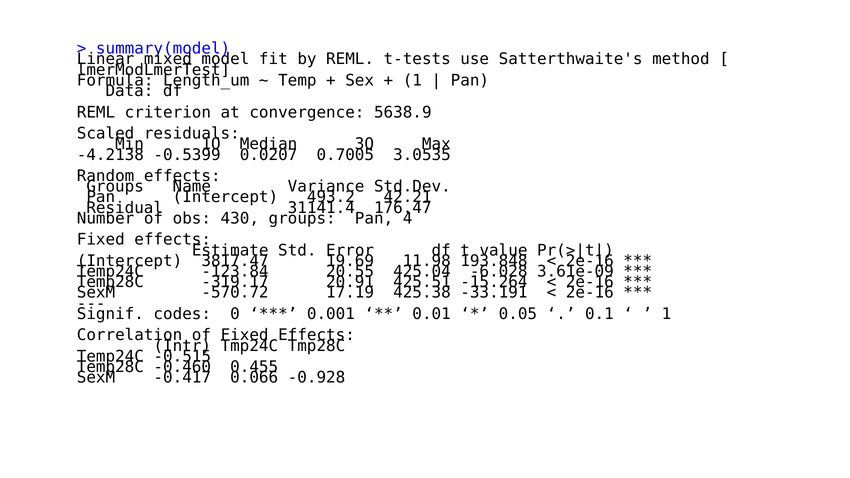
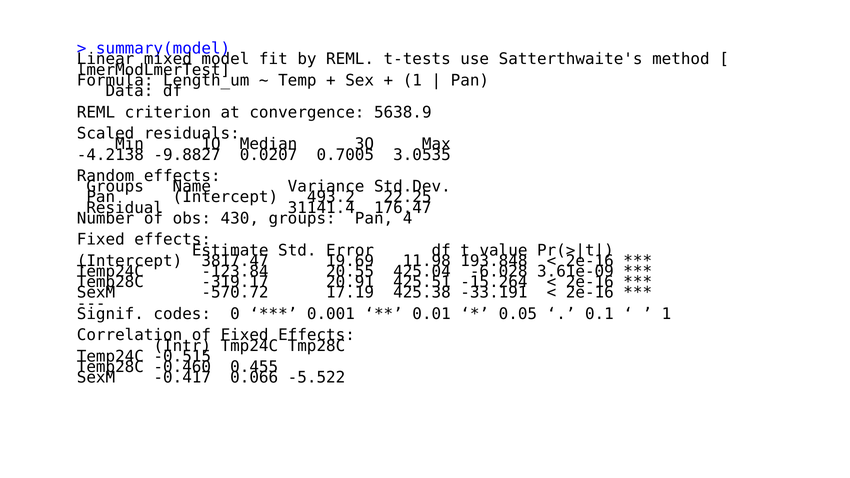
-0.5399: -0.5399 -> -9.8827
42.21: 42.21 -> 22.25
-0.928: -0.928 -> -5.522
